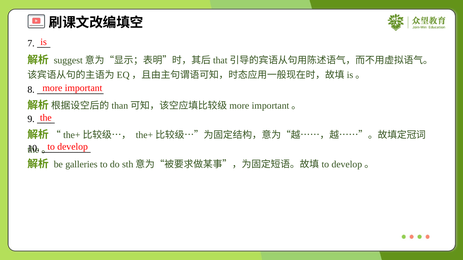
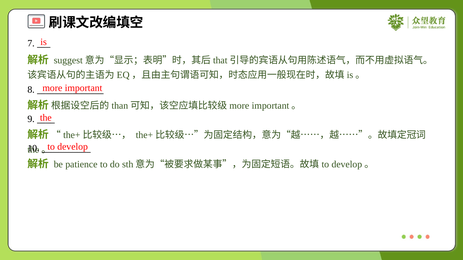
galleries: galleries -> patience
